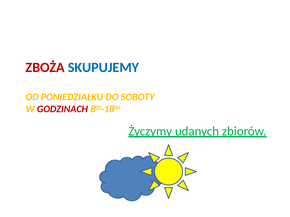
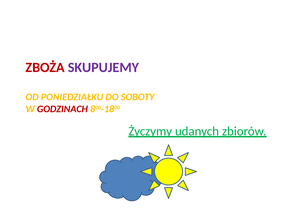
SKUPUJEMY colour: blue -> purple
